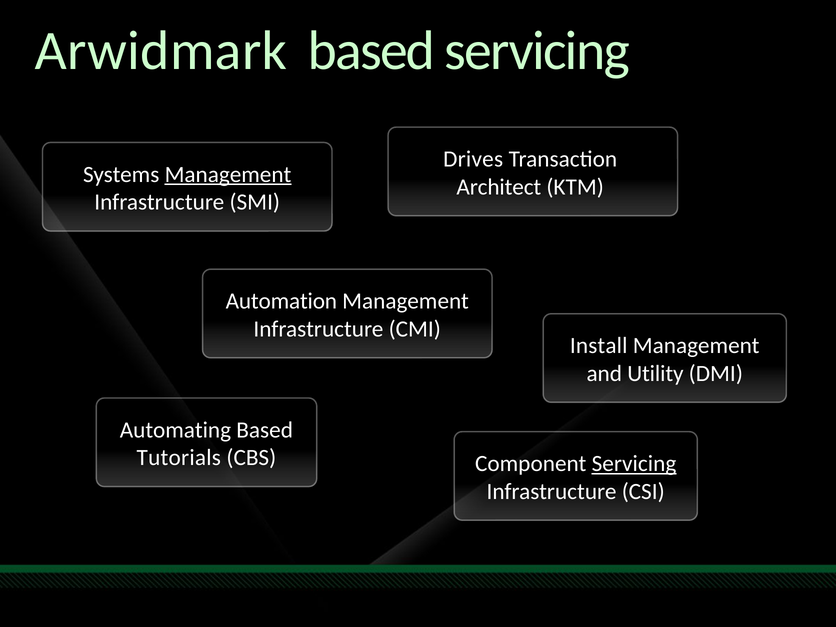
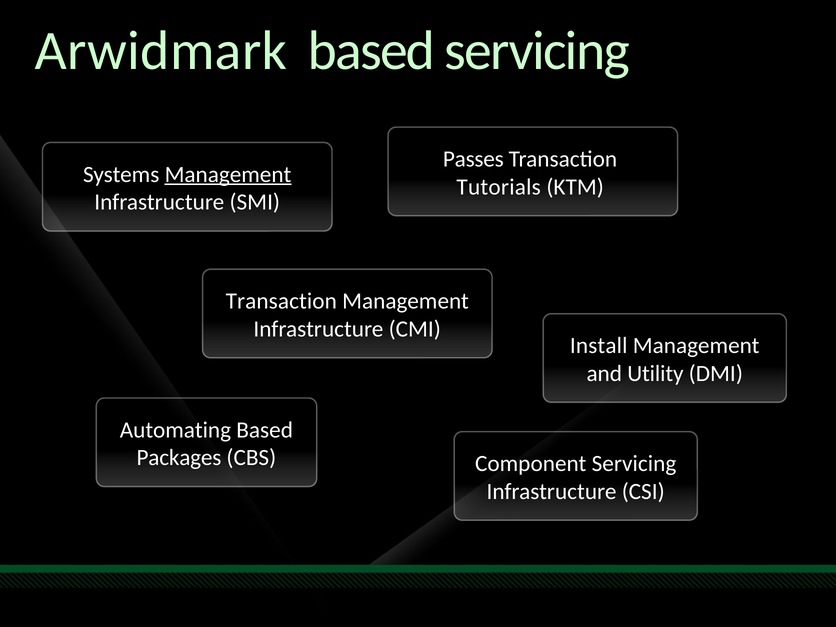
Drives: Drives -> Passes
Architect: Architect -> Tutorials
Automation at (281, 301): Automation -> Transaction
Tutorials: Tutorials -> Packages
Servicing at (634, 464) underline: present -> none
